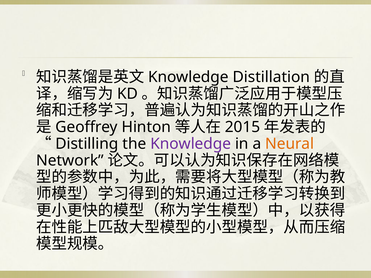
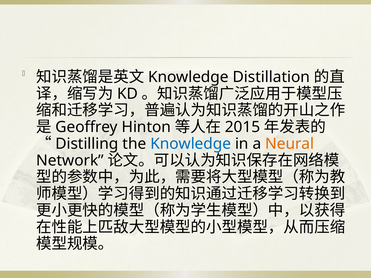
Knowledge at (191, 144) colour: purple -> blue
